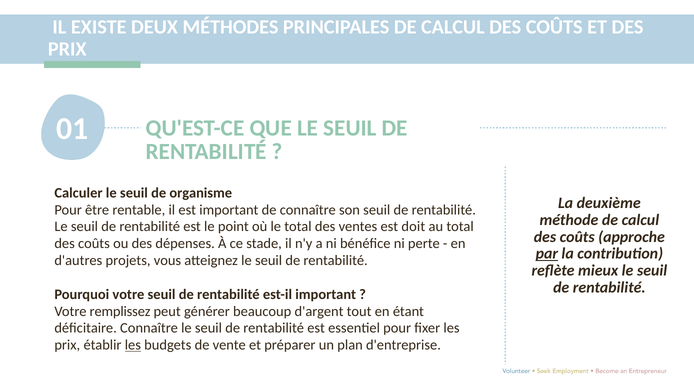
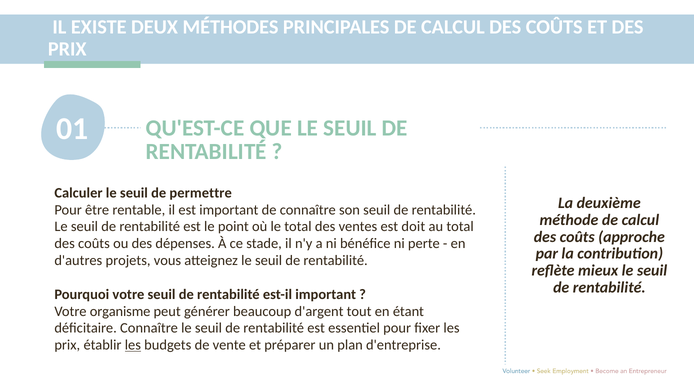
organisme: organisme -> permettre
par underline: present -> none
remplissez: remplissez -> organisme
